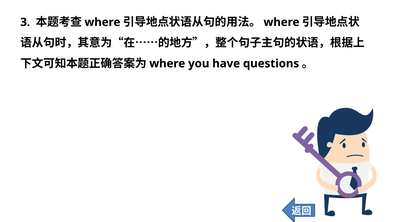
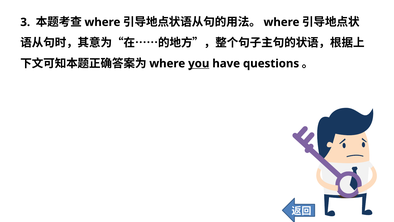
you underline: none -> present
